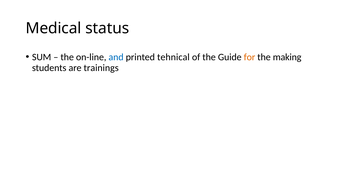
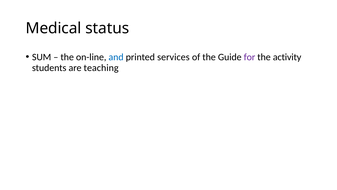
tehnical: tehnical -> services
for colour: orange -> purple
making: making -> activity
trainings: trainings -> teaching
